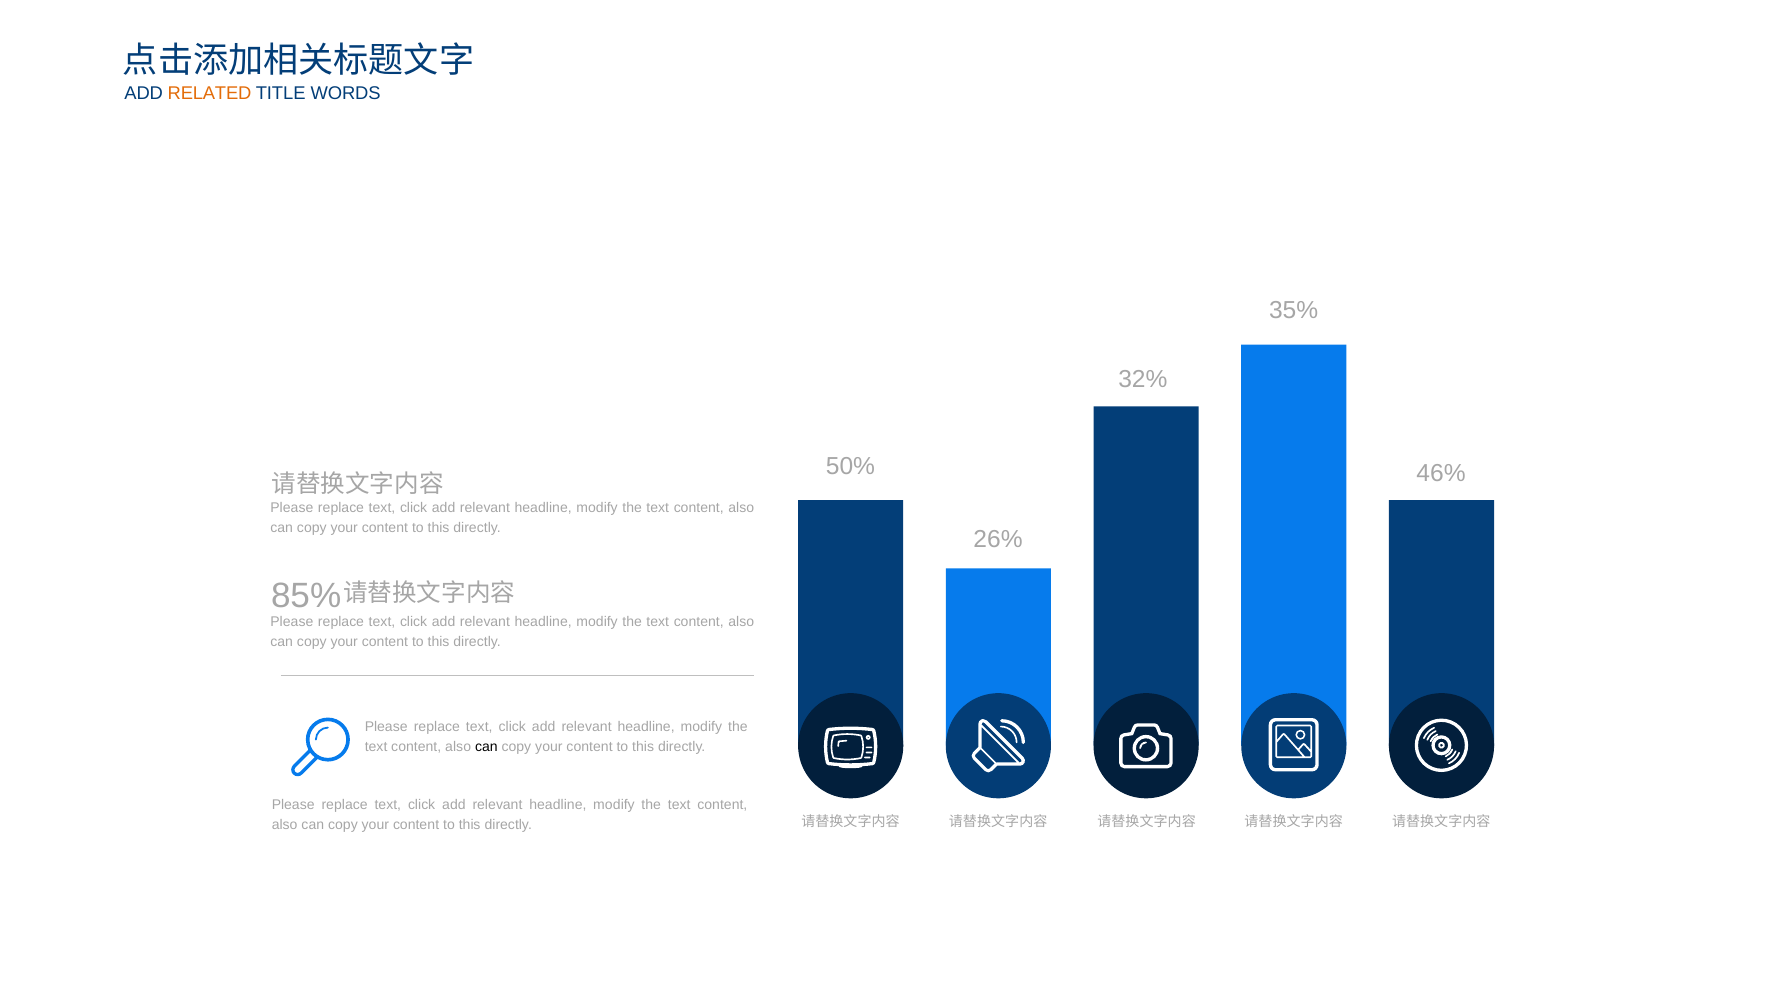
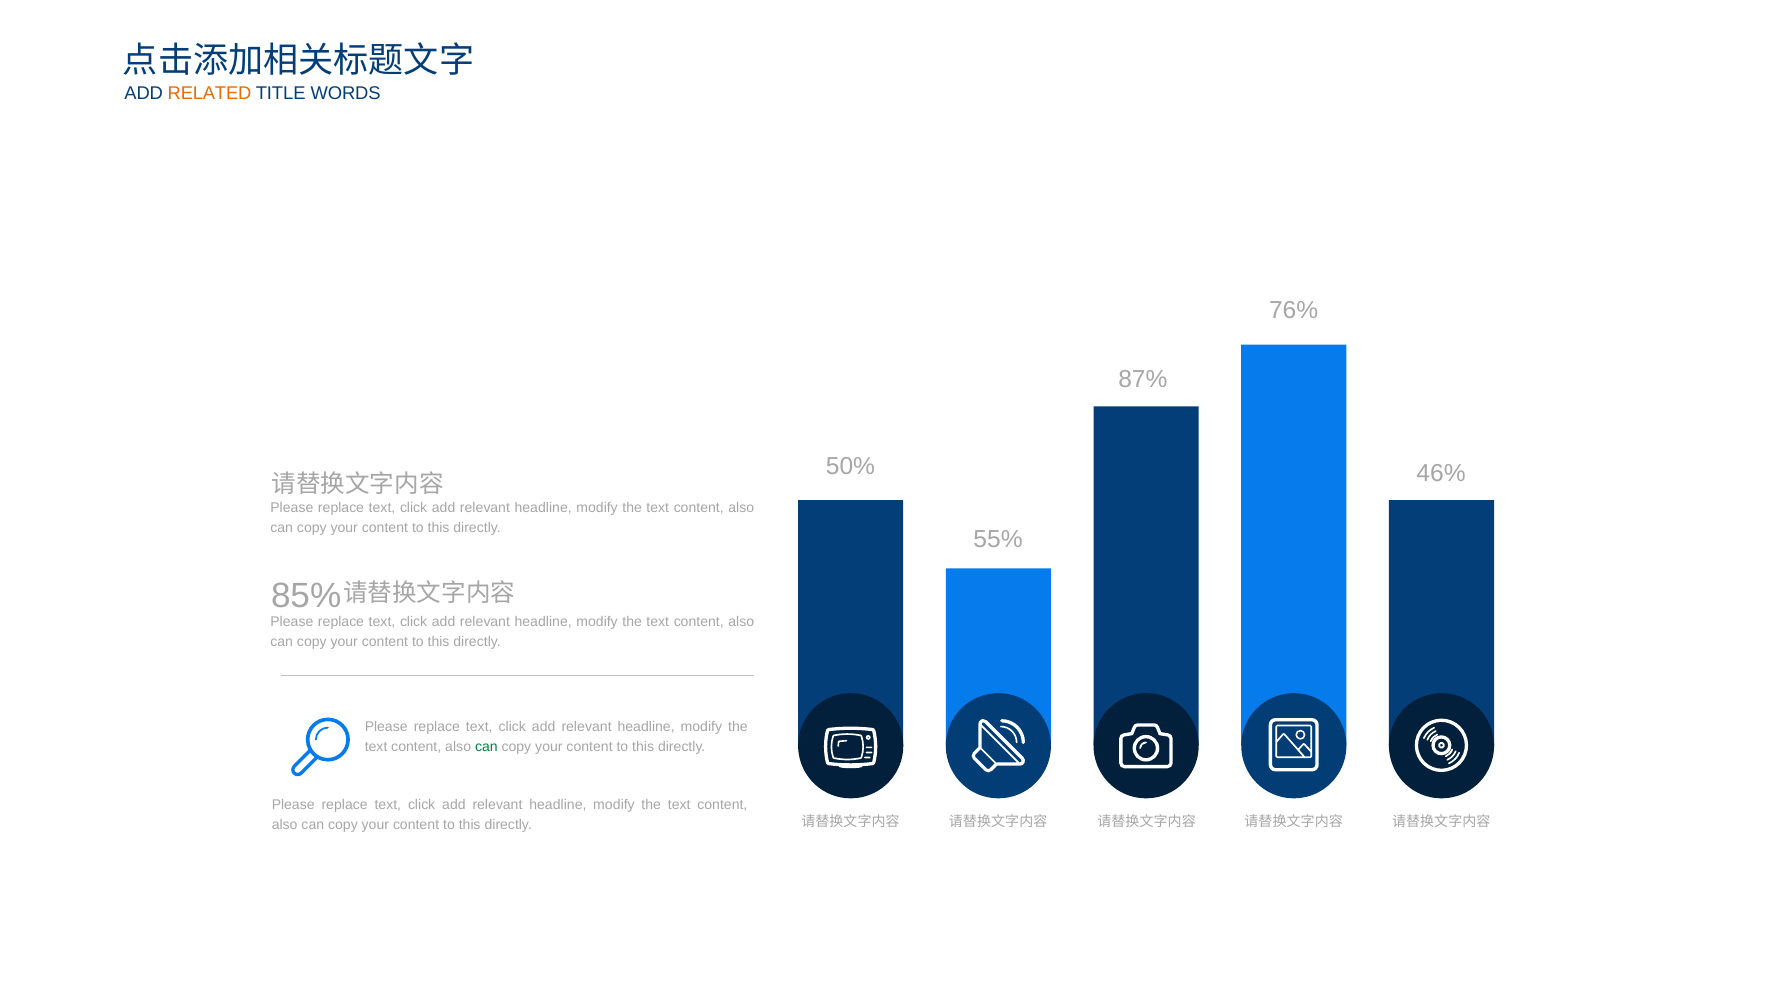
35%: 35% -> 76%
32%: 32% -> 87%
26%: 26% -> 55%
can at (486, 747) colour: black -> green
